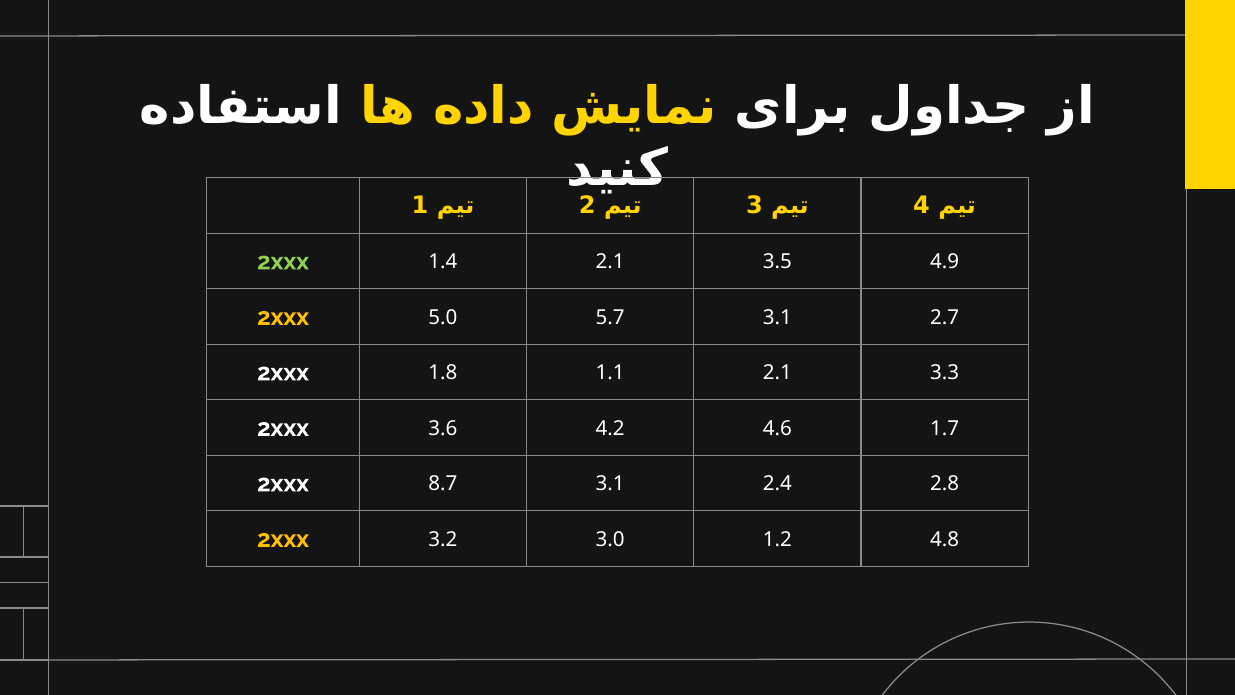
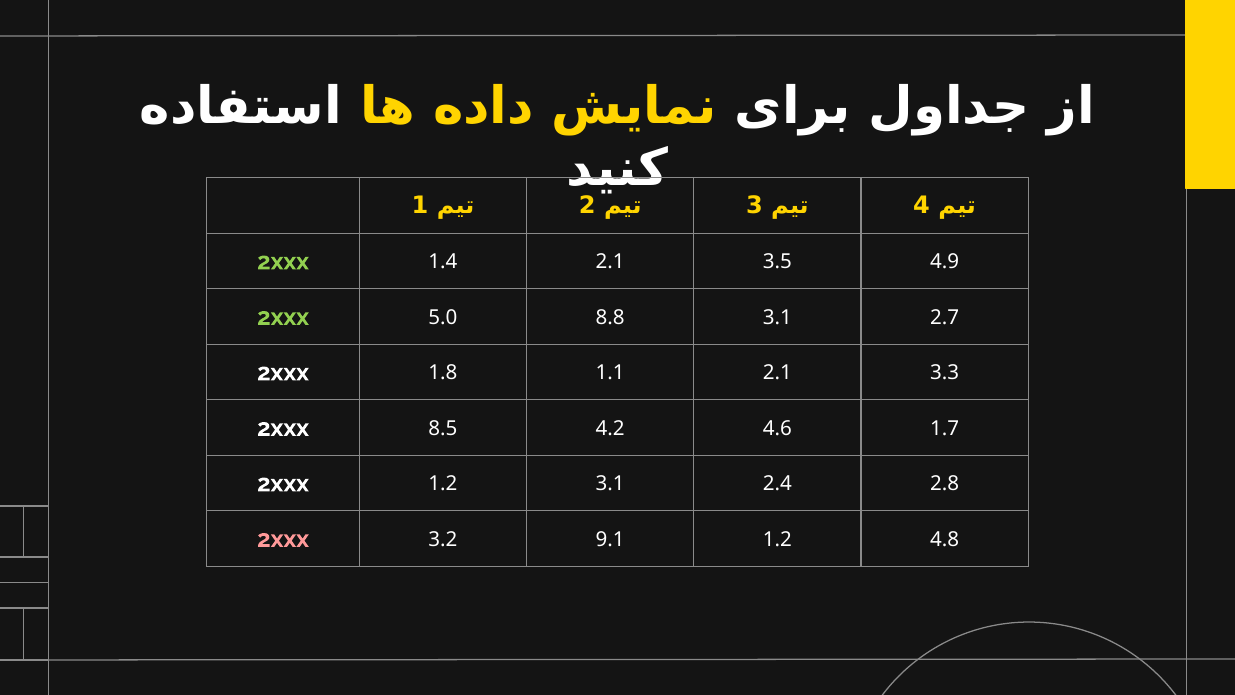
2xxx at (283, 317) colour: yellow -> light green
5.7: 5.7 -> 8.8
3.6: 3.6 -> 8.5
2xxx 8.7: 8.7 -> 1.2
2xxx at (283, 539) colour: yellow -> pink
3.0: 3.0 -> 9.1
